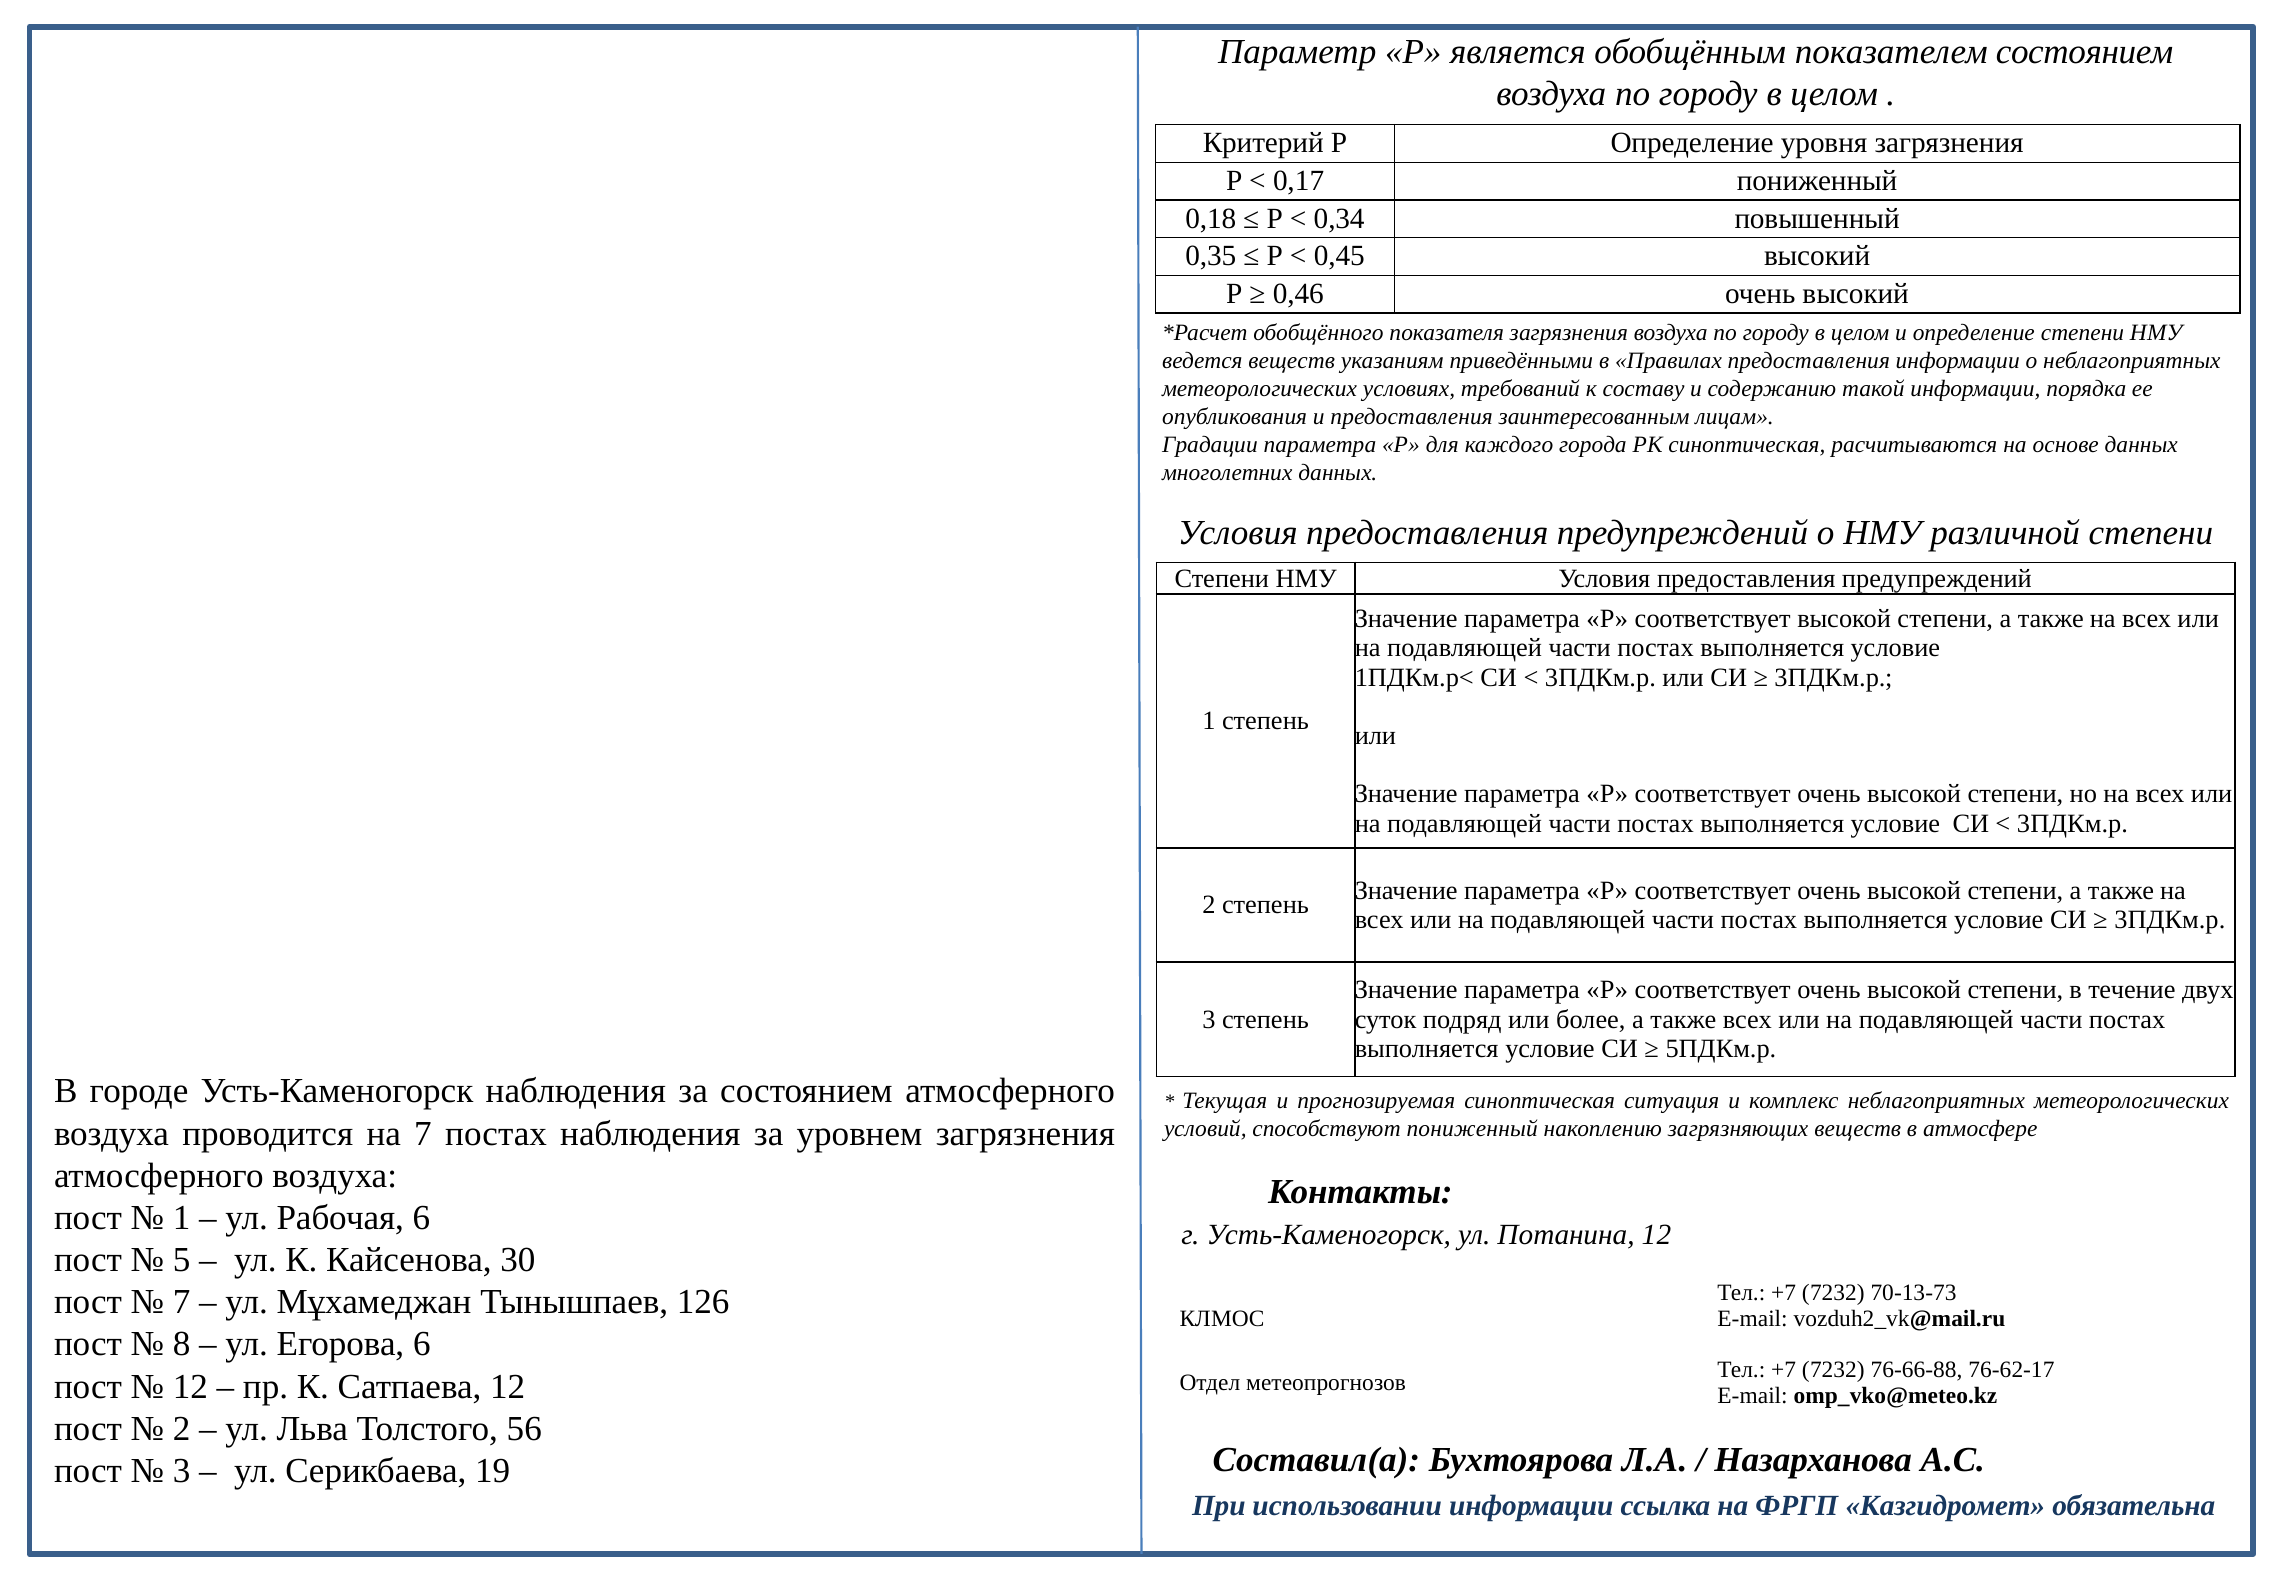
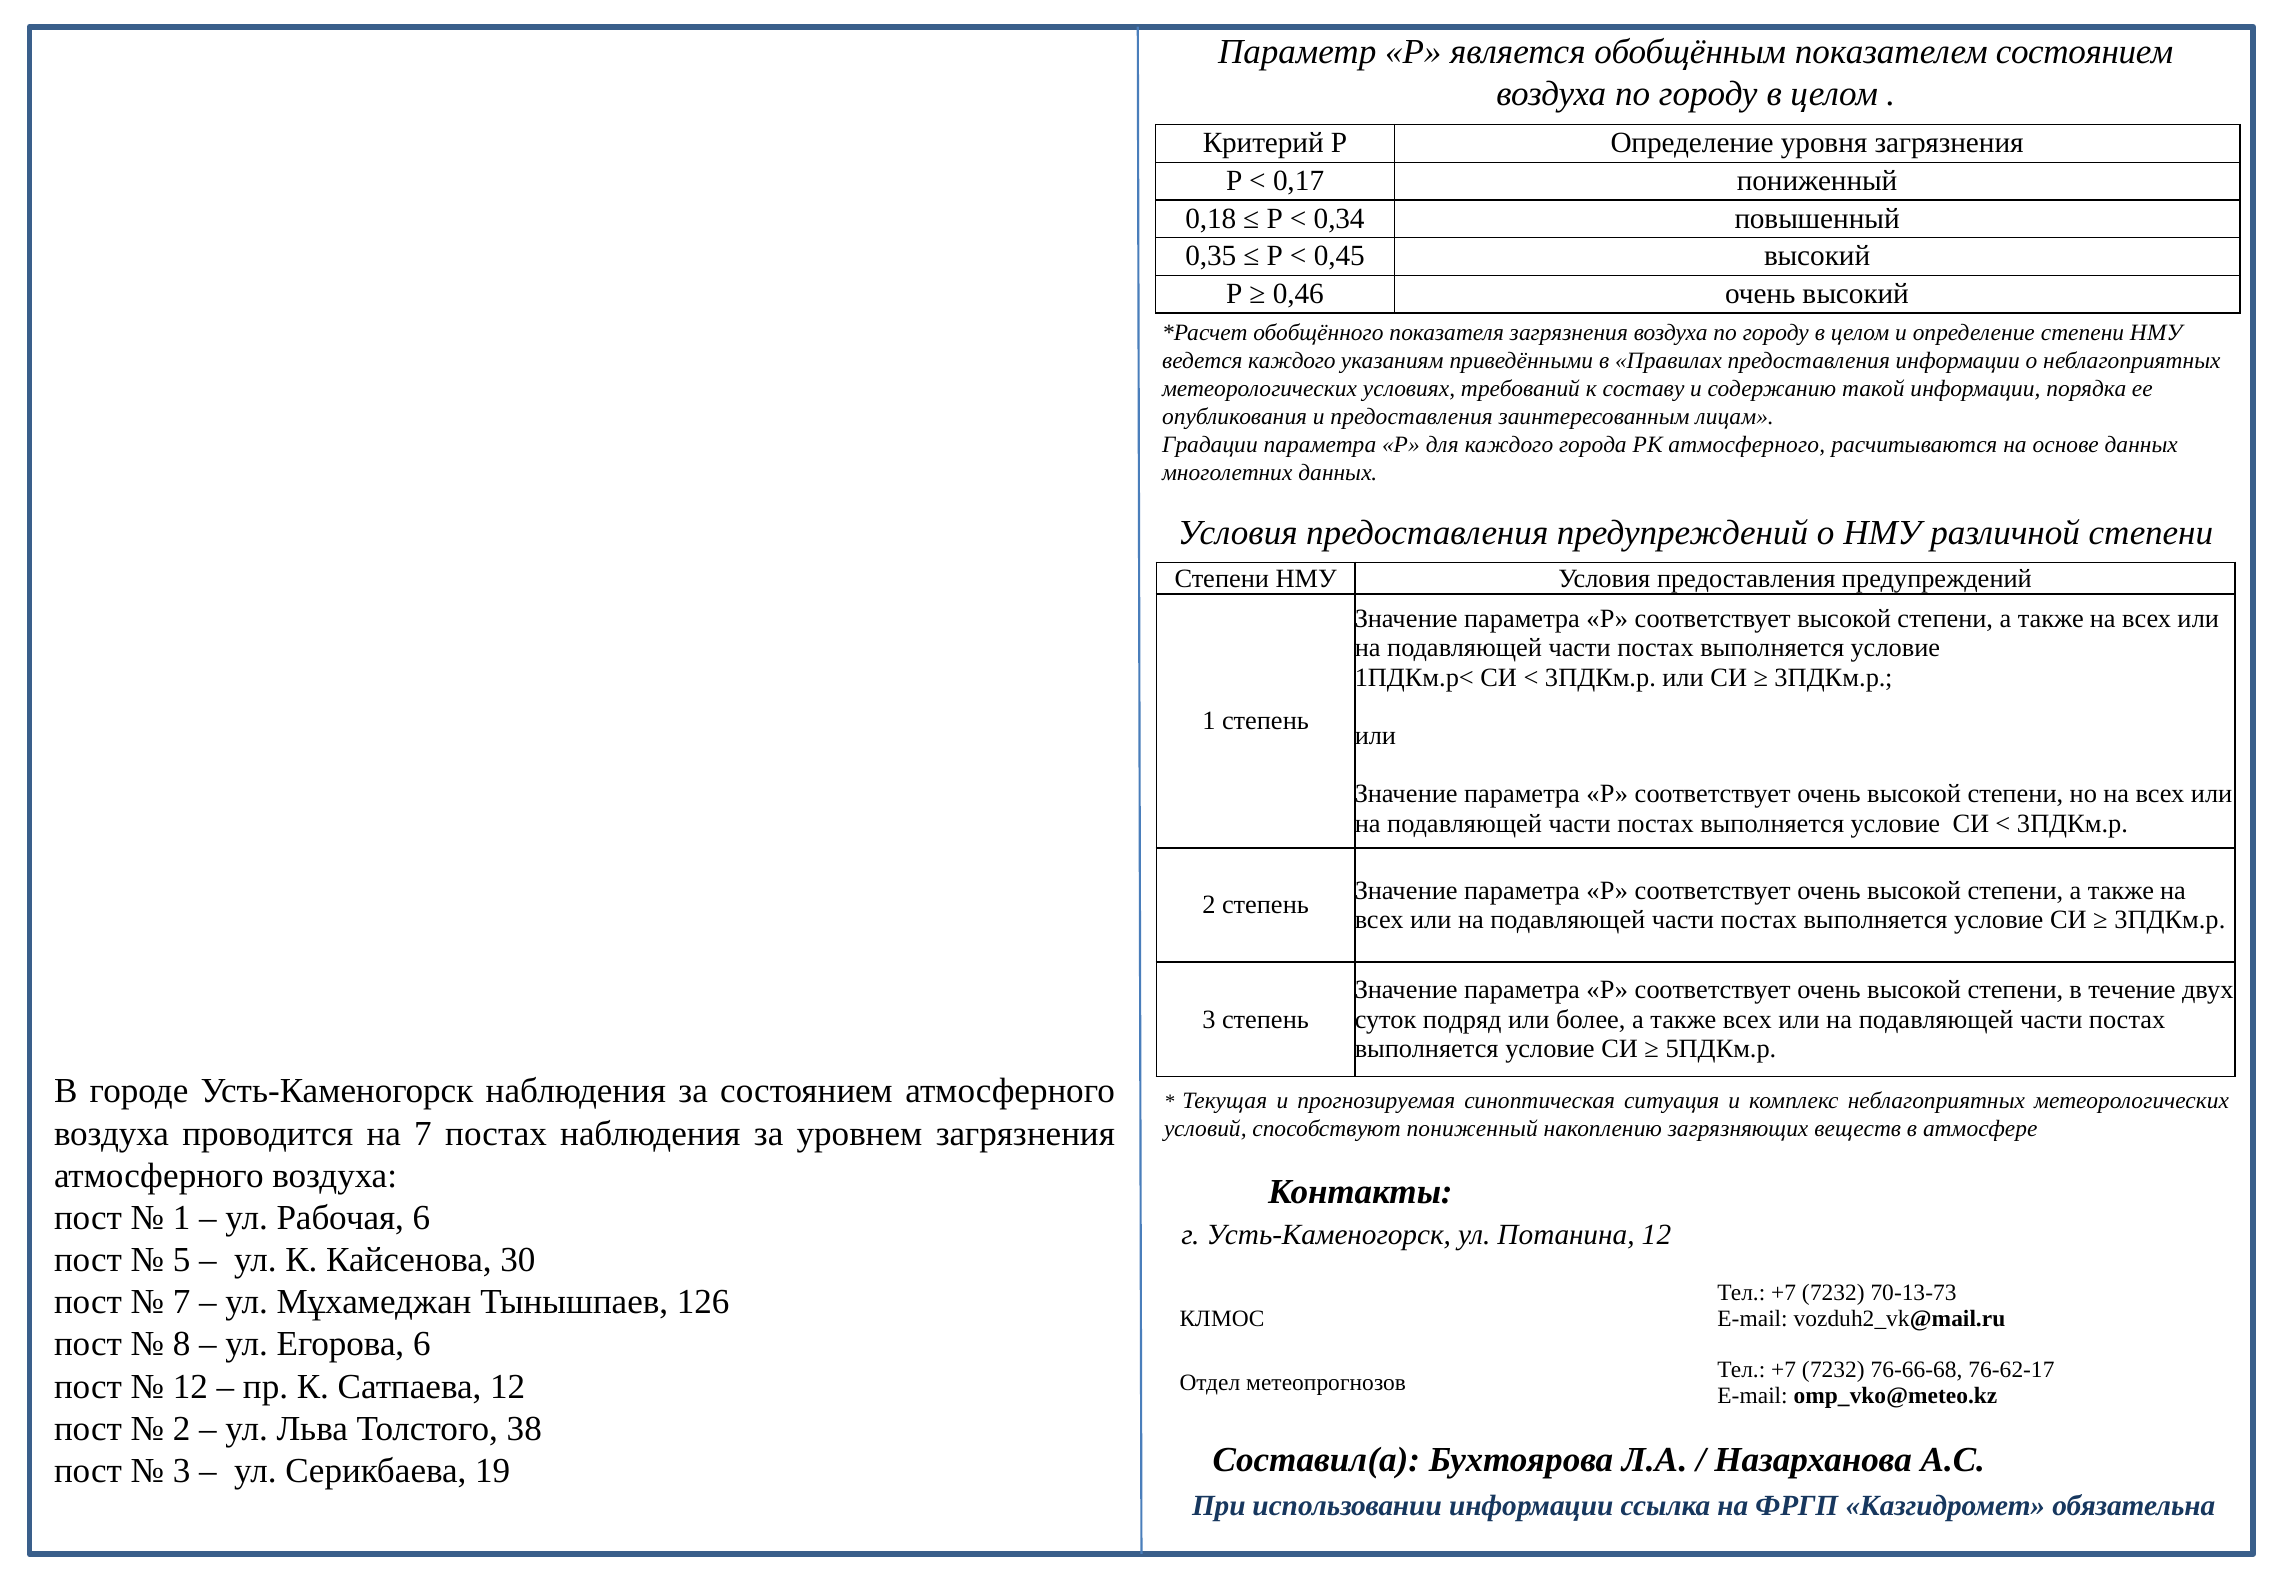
ведется веществ: веществ -> каждого
РК синоптическая: синоптическая -> атмосферного
76-66-88: 76-66-88 -> 76-66-68
56: 56 -> 38
